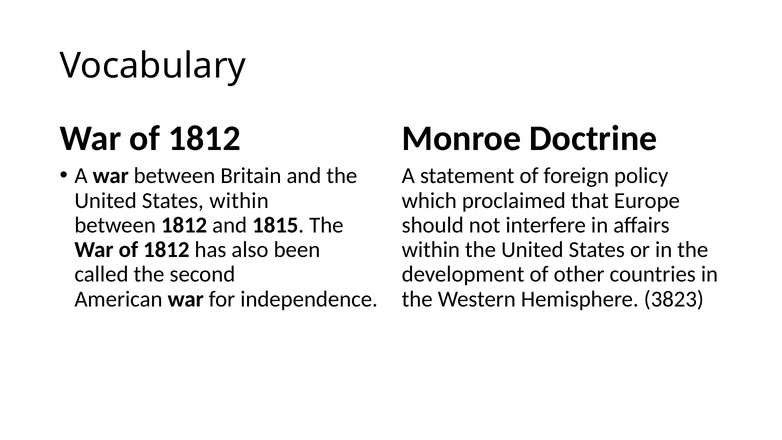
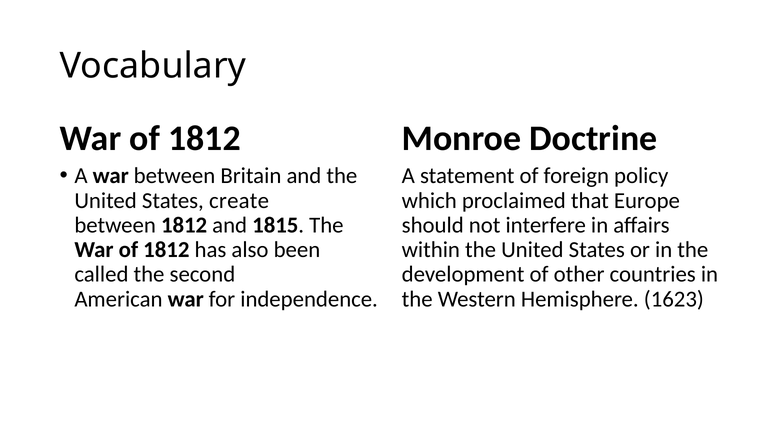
States within: within -> create
3823: 3823 -> 1623
